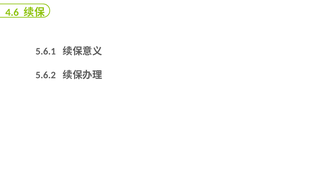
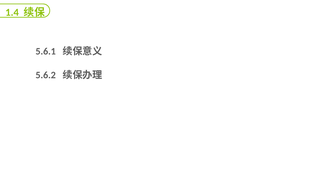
4.6: 4.6 -> 1.4
